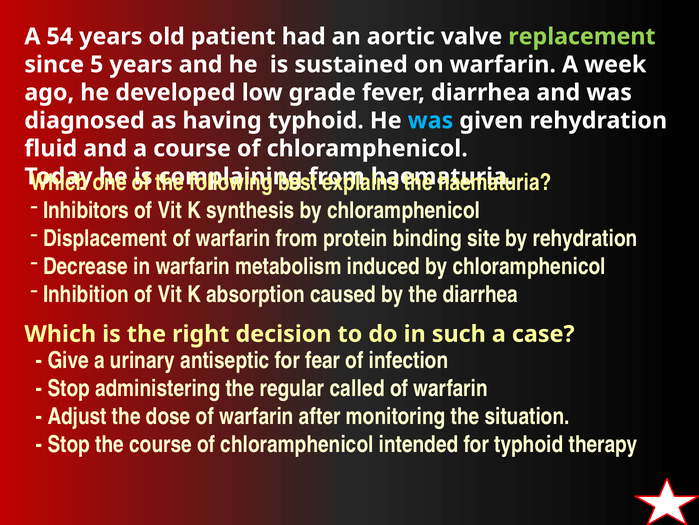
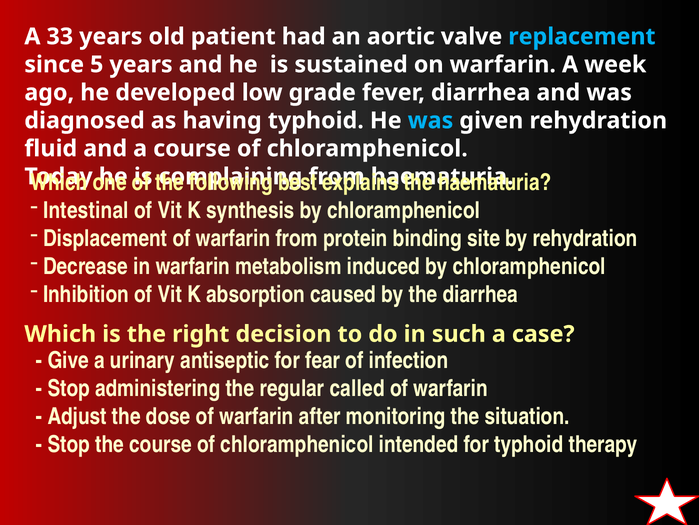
54: 54 -> 33
replacement colour: light green -> light blue
Inhibitors: Inhibitors -> Intestinal
